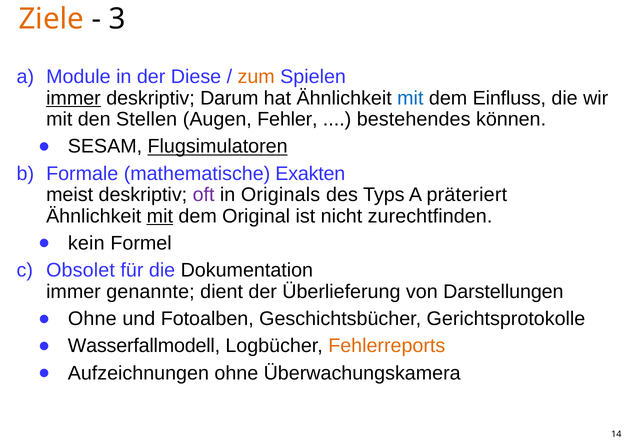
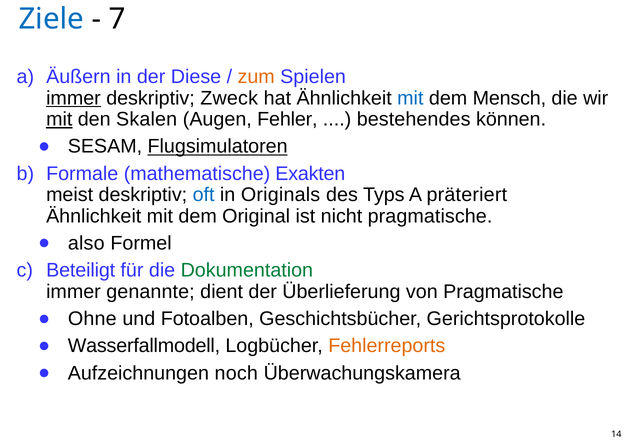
Ziele colour: orange -> blue
3: 3 -> 7
Module: Module -> Äußern
Darum: Darum -> Zweck
Einfluss: Einfluss -> Mensch
mit at (59, 119) underline: none -> present
Stellen: Stellen -> Skalen
oft colour: purple -> blue
mit at (160, 216) underline: present -> none
nicht zurechtfinden: zurechtfinden -> pragmatische
kein: kein -> also
Obsolet: Obsolet -> Beteiligt
Dokumentation colour: black -> green
von Darstellungen: Darstellungen -> Pragmatische
Aufzeichnungen ohne: ohne -> noch
